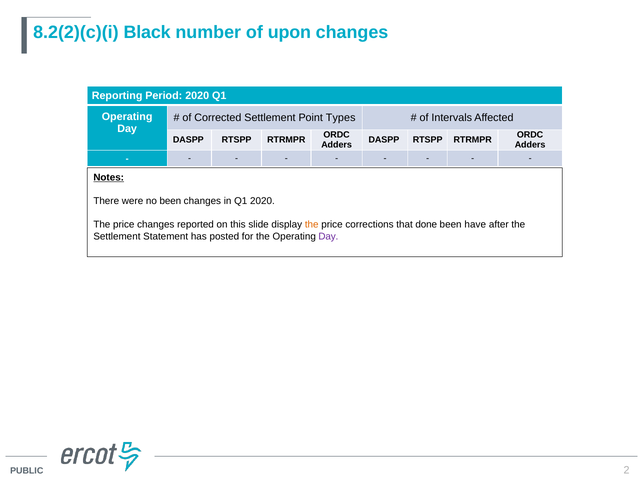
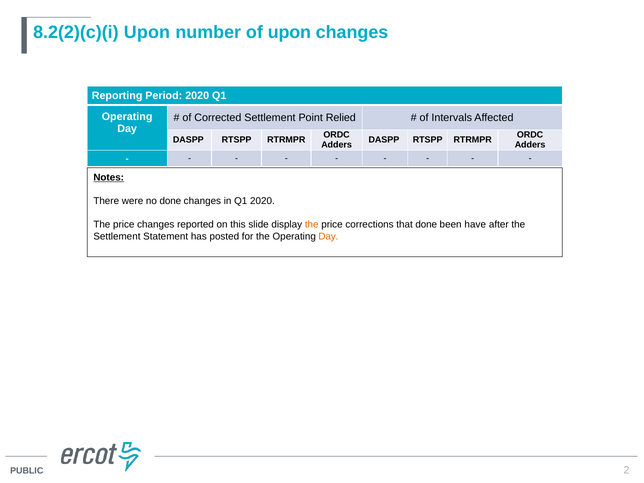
8.2(2)(c)(i Black: Black -> Upon
Types: Types -> Relied
no been: been -> done
Day at (328, 236) colour: purple -> orange
